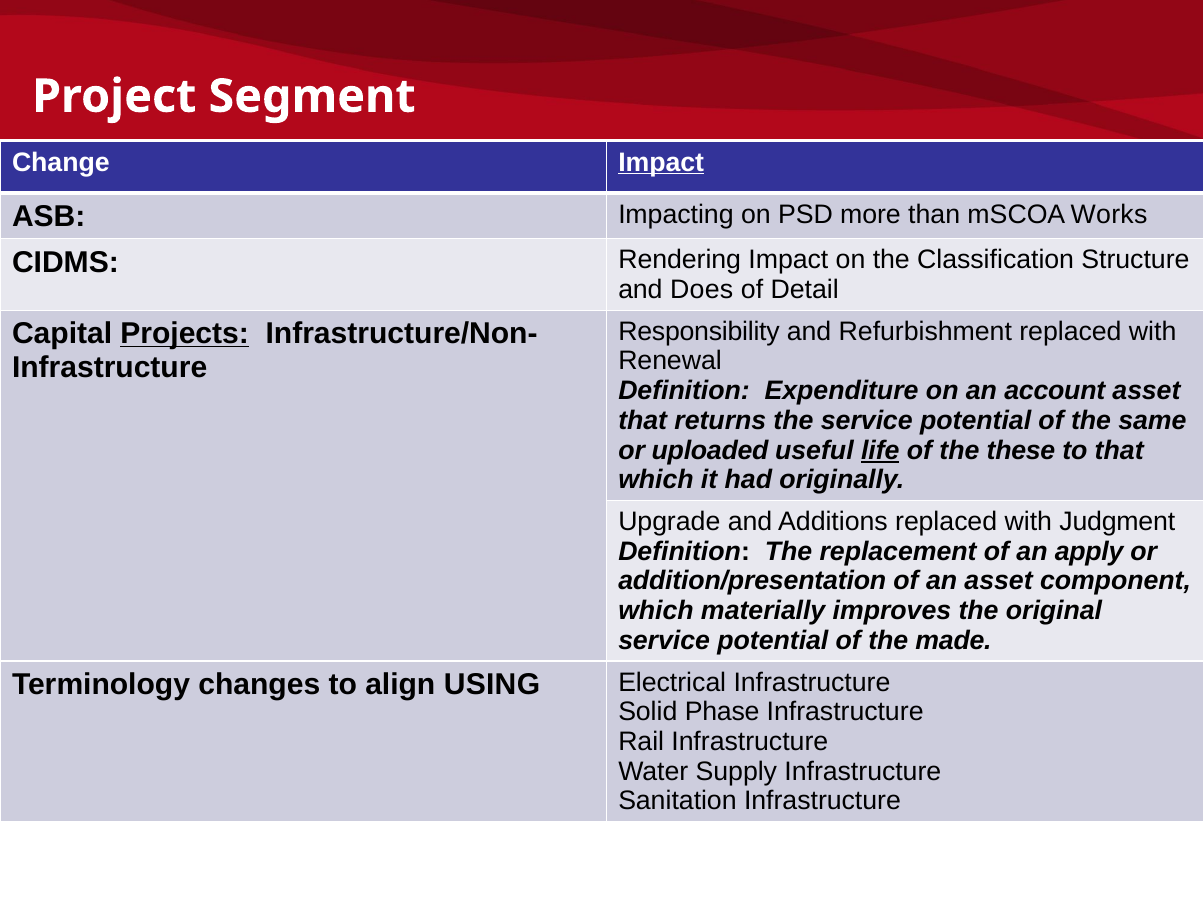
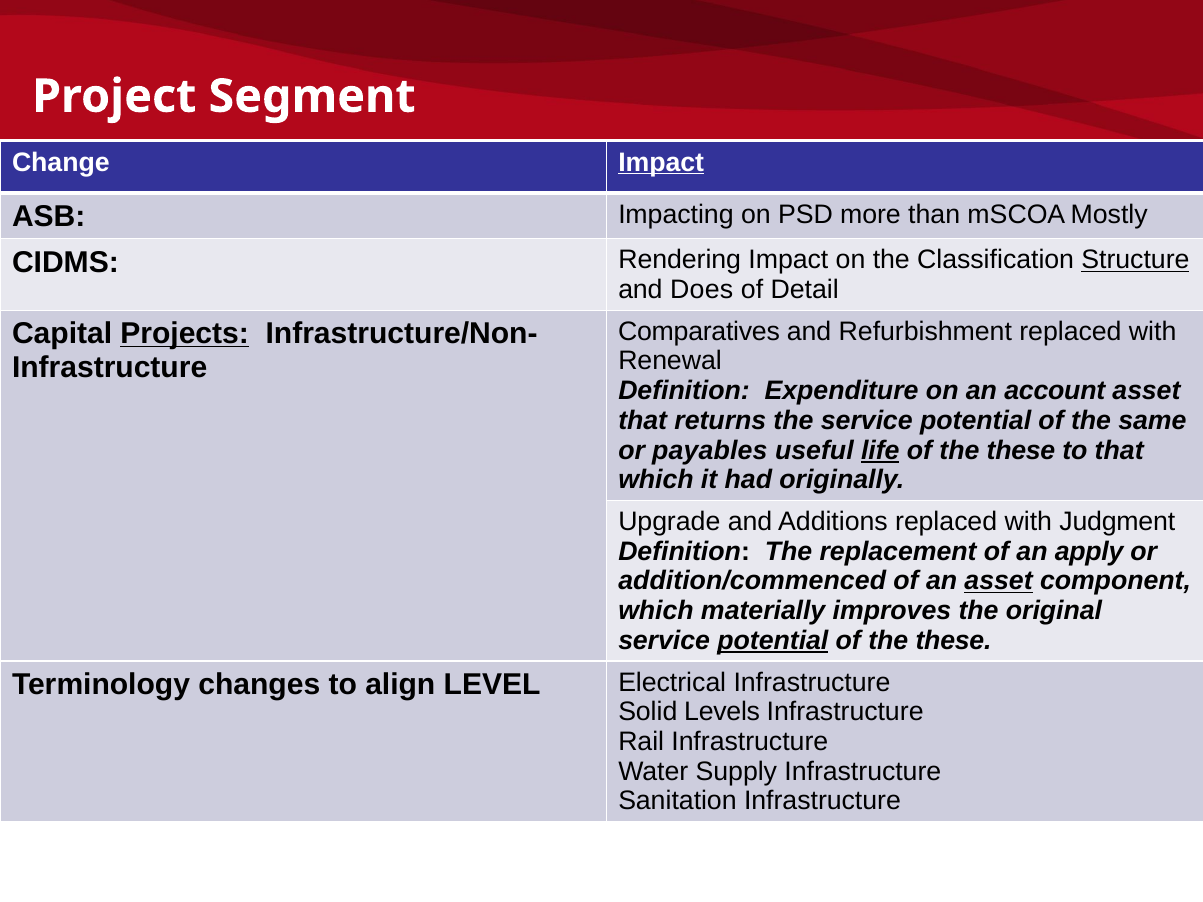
Works: Works -> Mostly
Structure underline: none -> present
Responsibility: Responsibility -> Comparatives
uploaded: uploaded -> payables
addition/presentation: addition/presentation -> addition/commenced
asset at (999, 581) underline: none -> present
potential at (773, 641) underline: none -> present
made at (954, 641): made -> these
USING: USING -> LEVEL
Phase: Phase -> Levels
